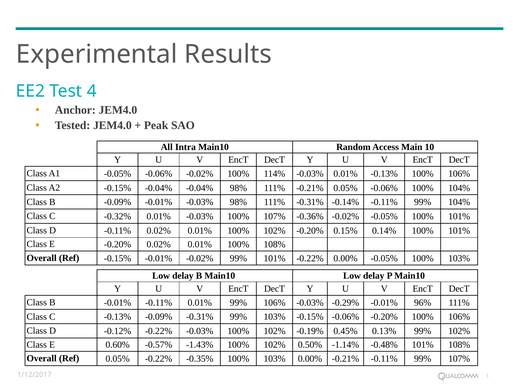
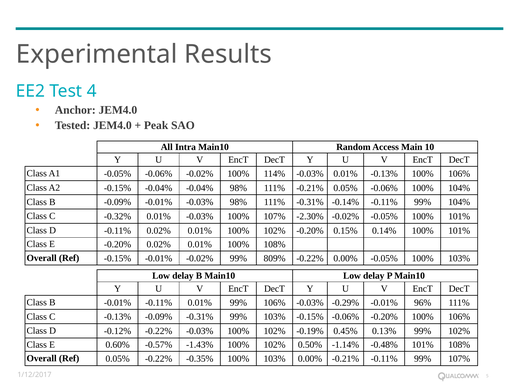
-0.36%: -0.36% -> -2.30%
99% 101%: 101% -> 809%
